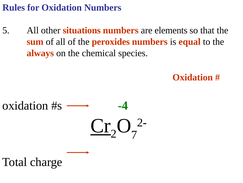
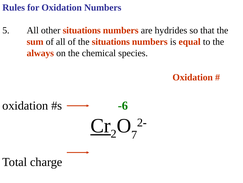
elements: elements -> hydrides
the peroxides: peroxides -> situations
-4: -4 -> -6
